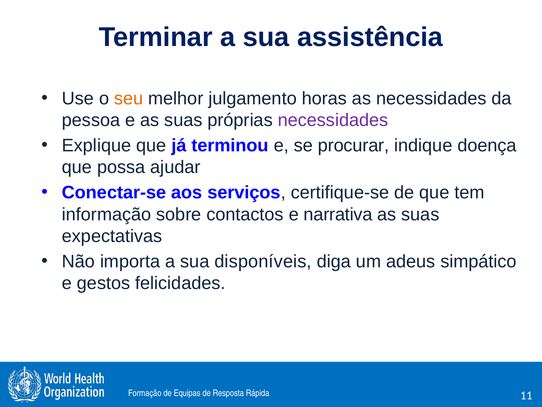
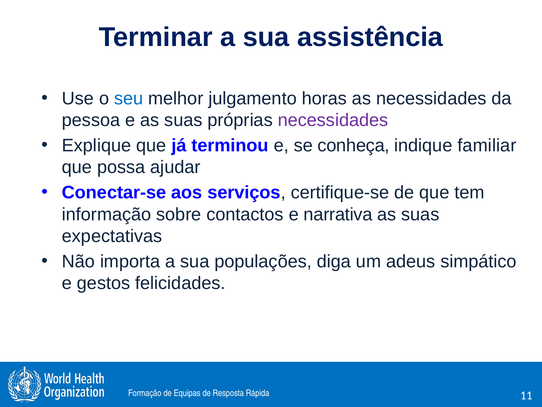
seu colour: orange -> blue
procurar: procurar -> conheça
doença: doença -> familiar
disponíveis: disponíveis -> populações
